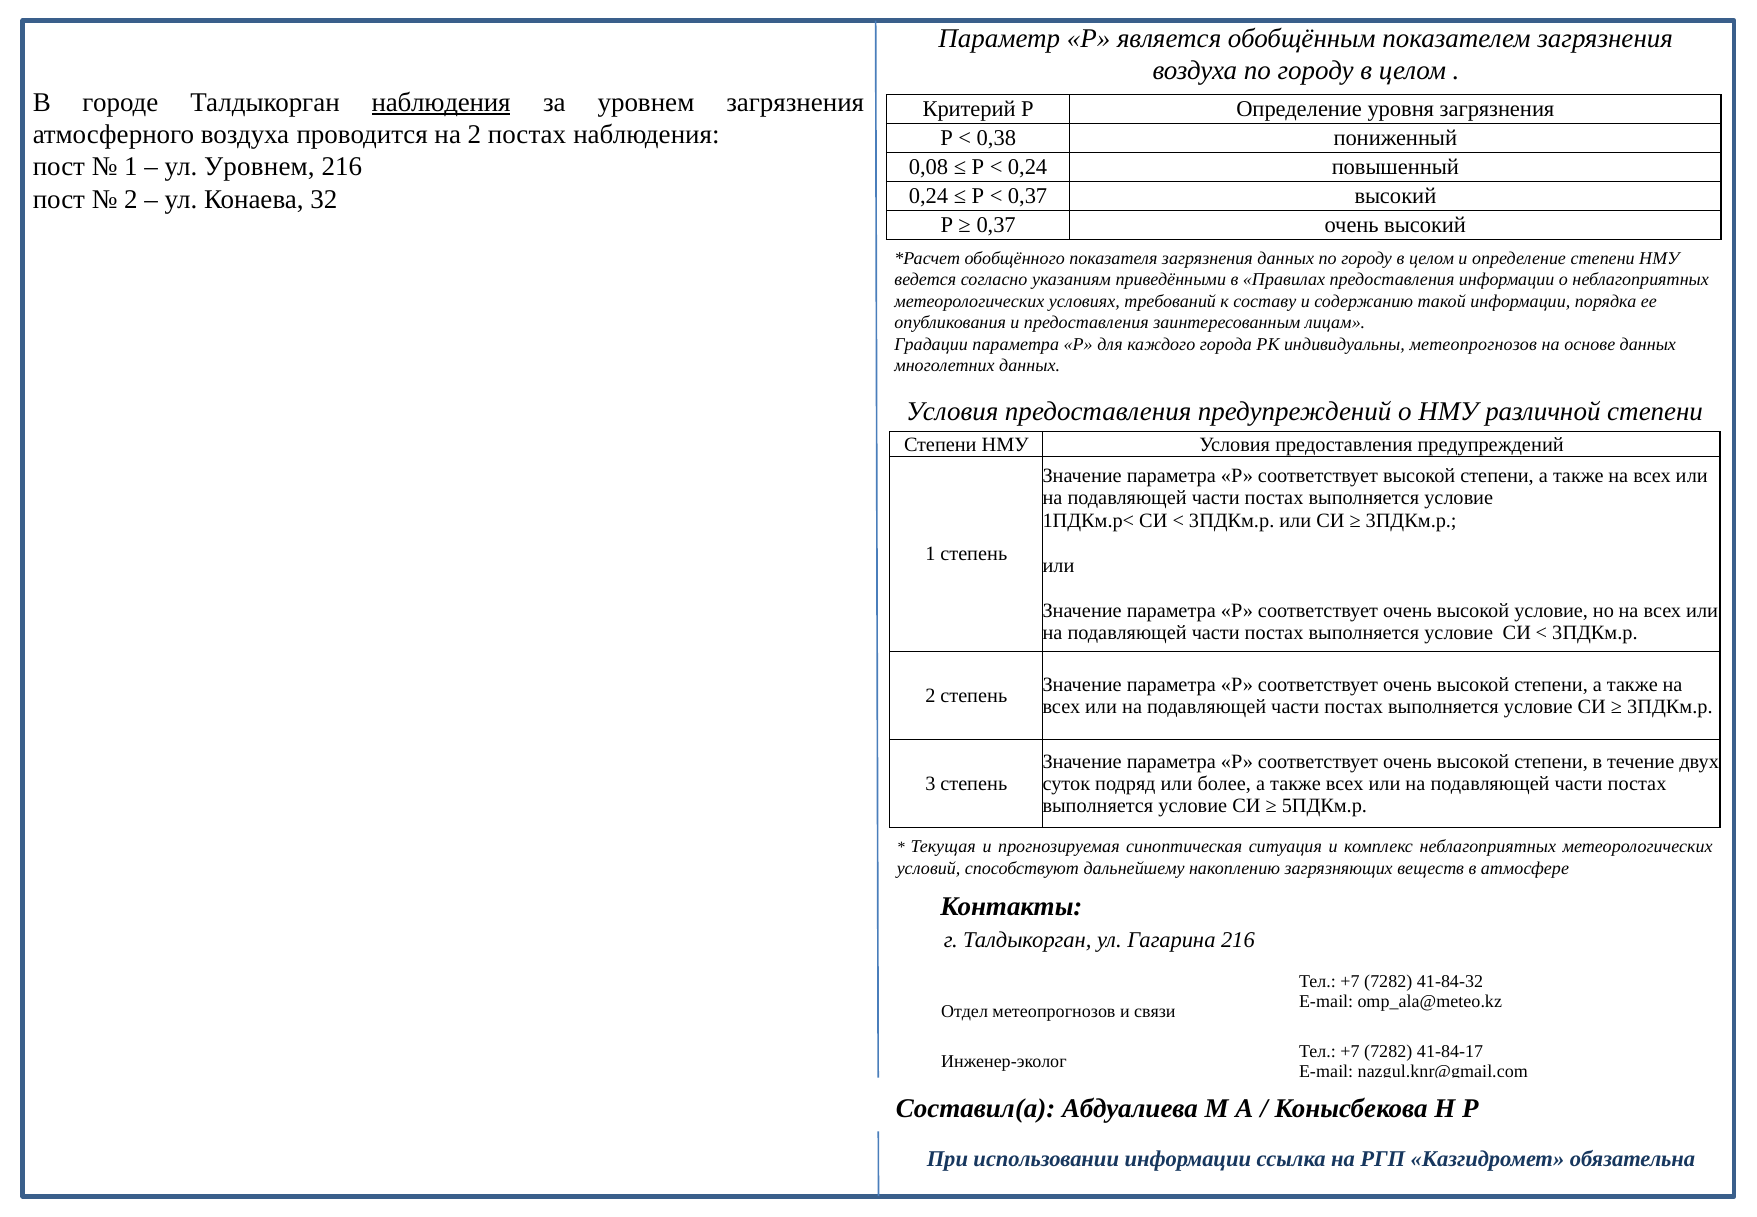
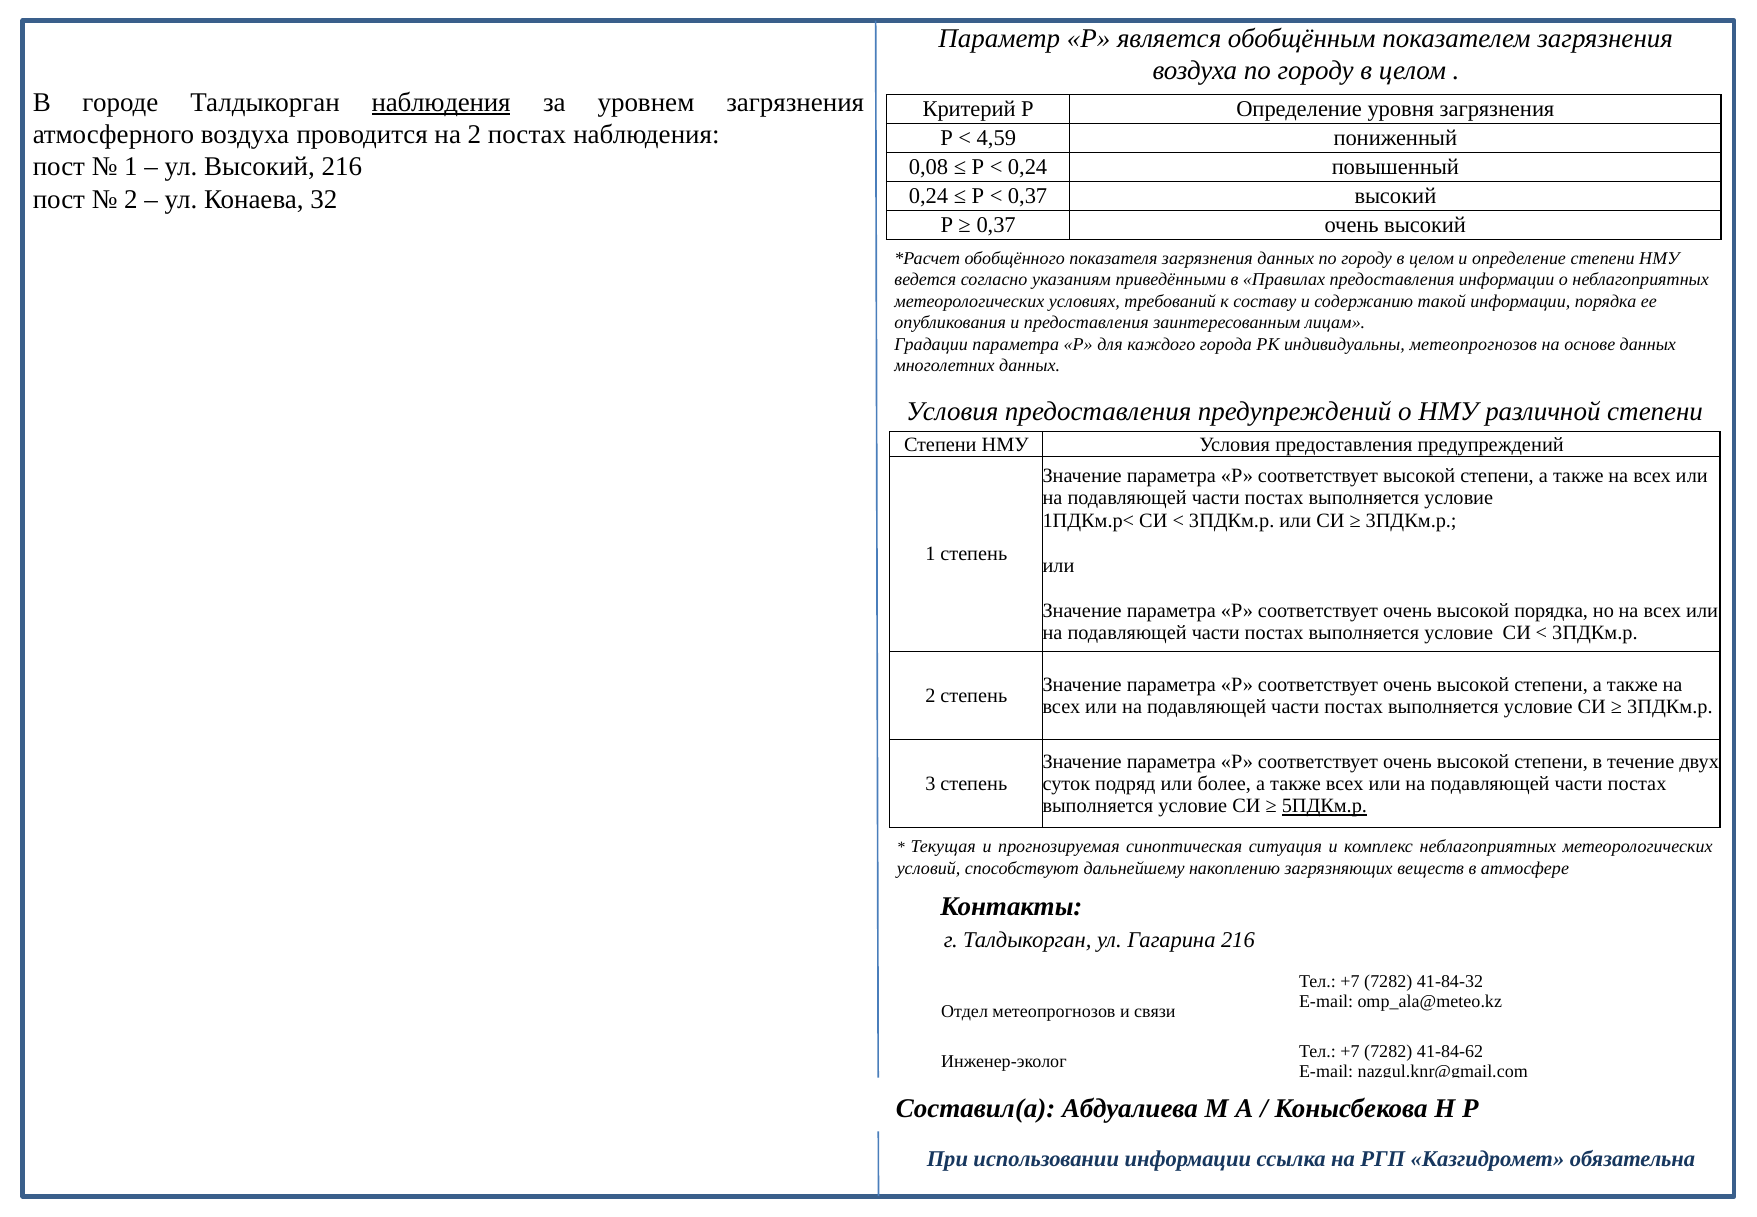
0,38: 0,38 -> 4,59
ул Уровнем: Уровнем -> Высокий
высокой условие: условие -> порядка
5ПДКм.р underline: none -> present
41-84-17: 41-84-17 -> 41-84-62
